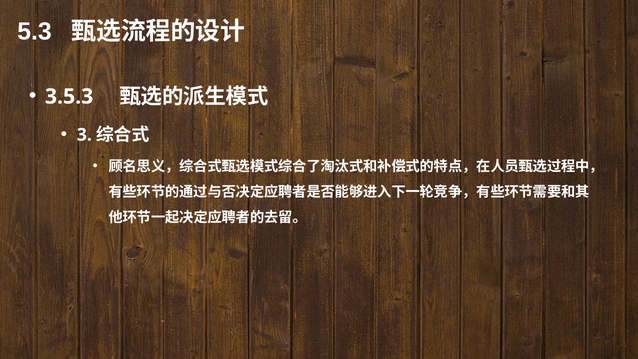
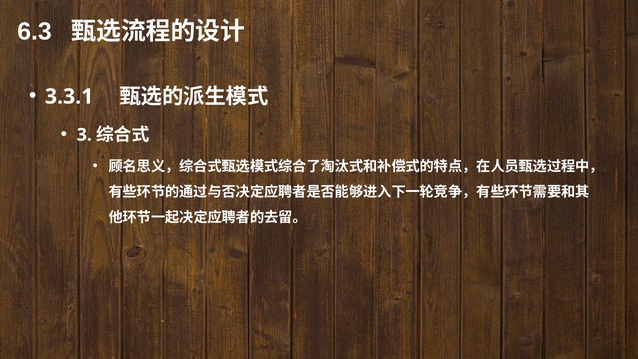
5.3: 5.3 -> 6.3
3.5.3: 3.5.3 -> 3.3.1
